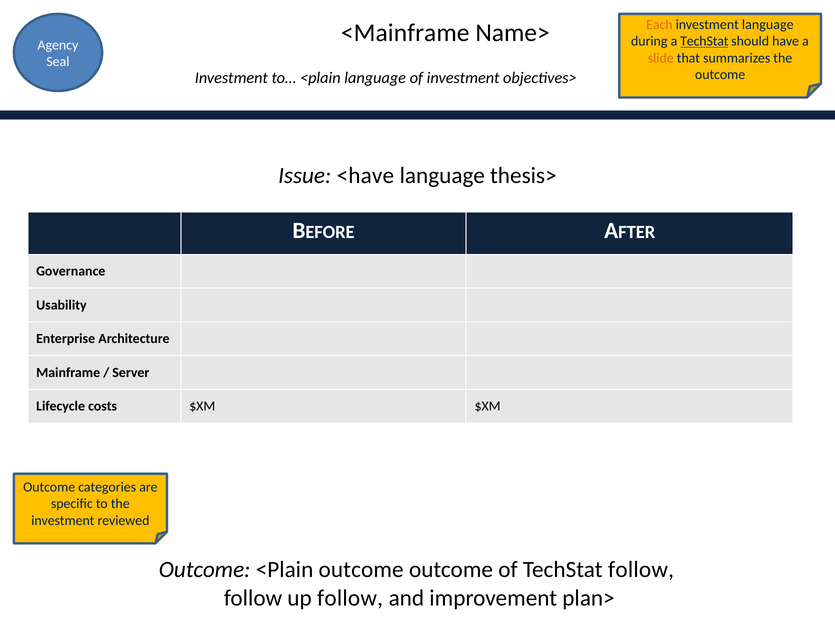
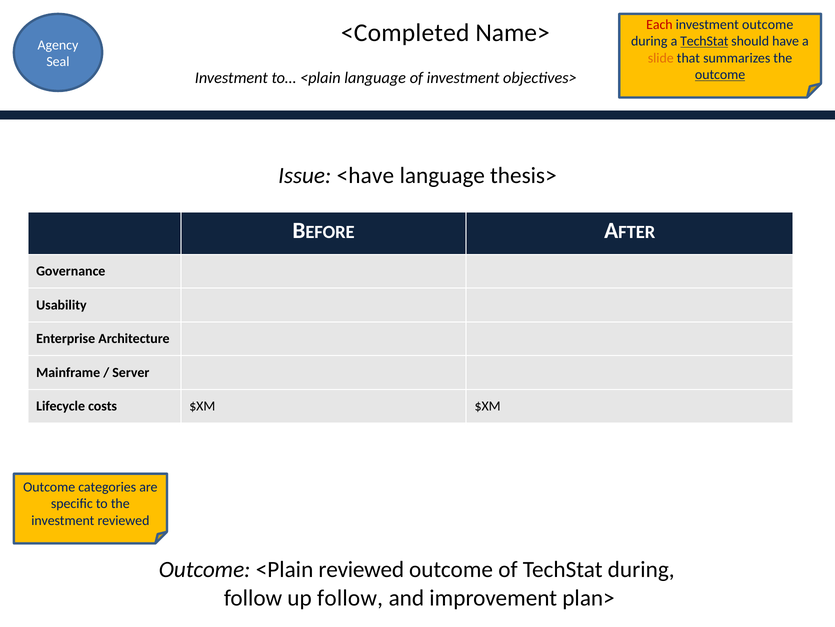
Each colour: orange -> red
investment language: language -> outcome
<Mainframe: <Mainframe -> <Completed
outcome at (720, 75) underline: none -> present
<Plain outcome: outcome -> reviewed
TechStat follow: follow -> during
